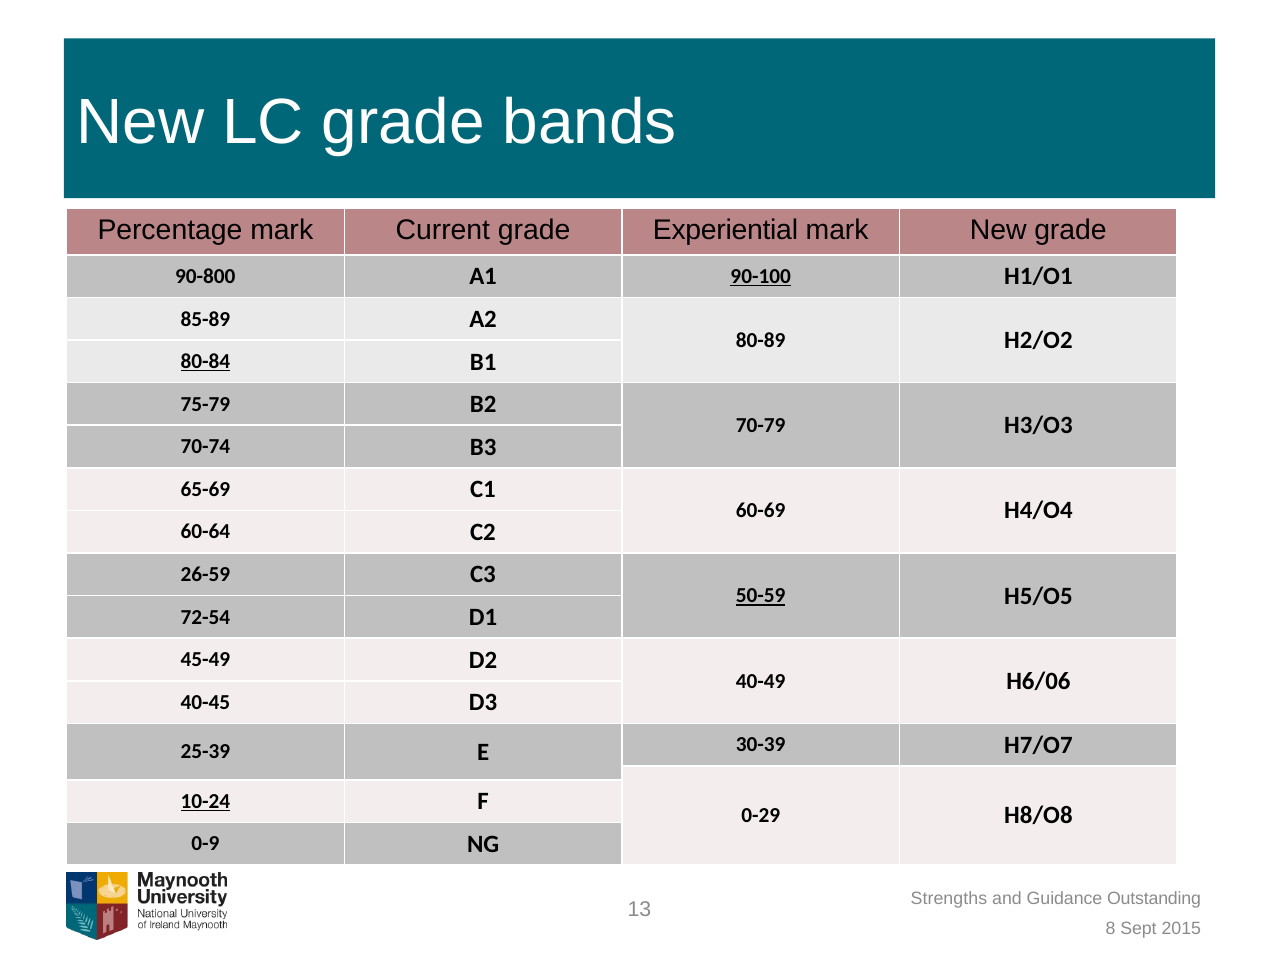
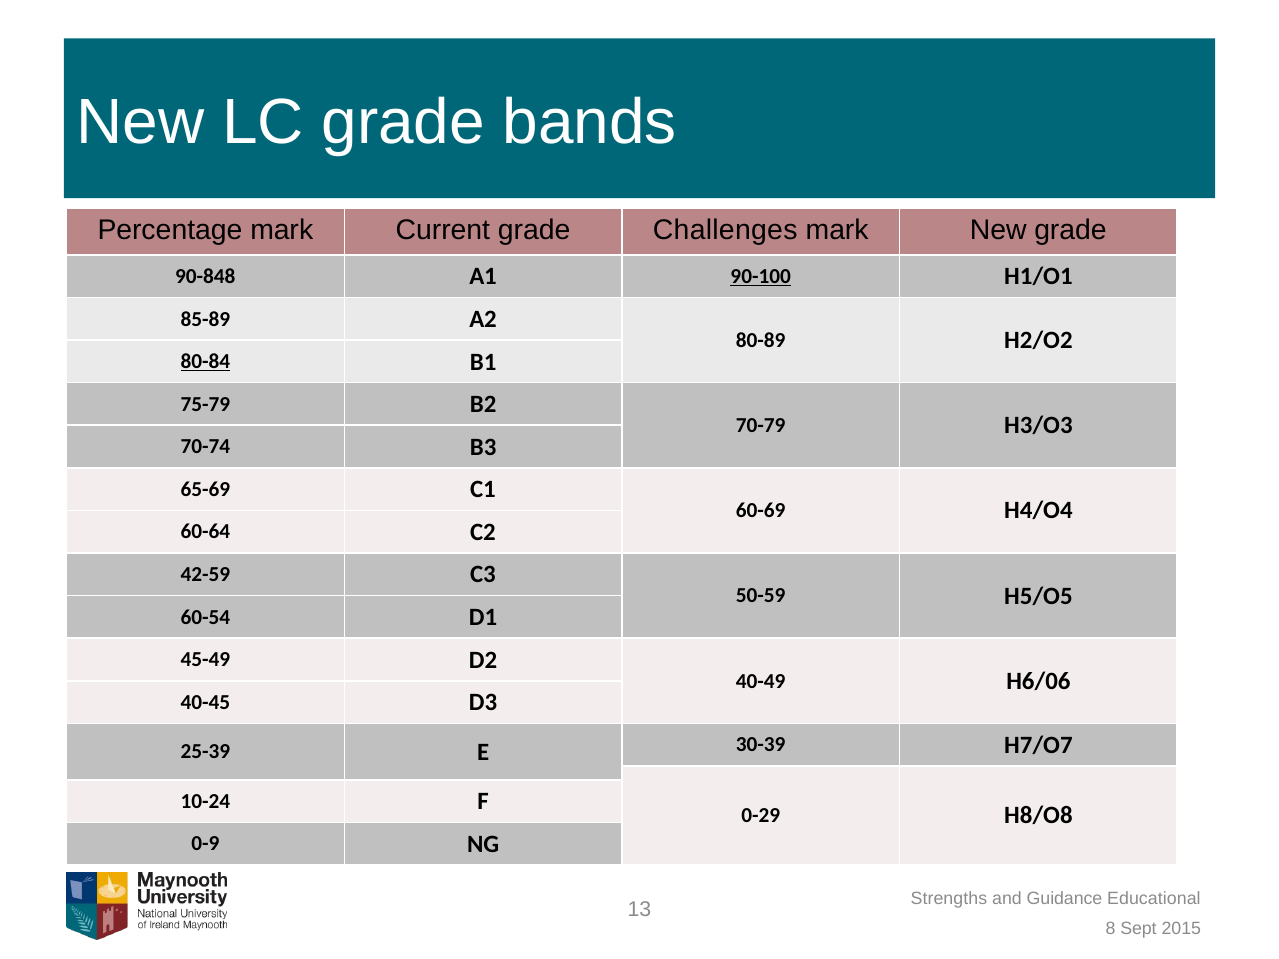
Experiential: Experiential -> Challenges
90-800: 90-800 -> 90-848
26-59: 26-59 -> 42-59
50-59 underline: present -> none
72-54: 72-54 -> 60-54
10-24 underline: present -> none
Outstanding: Outstanding -> Educational
